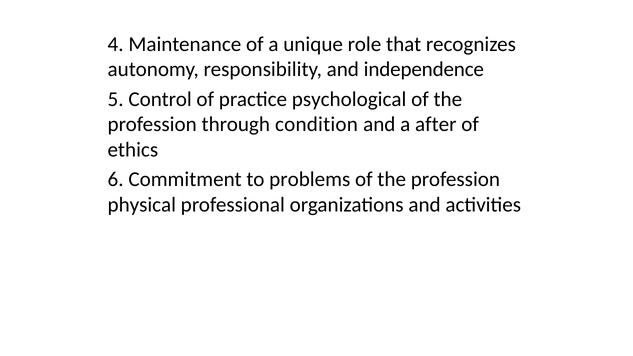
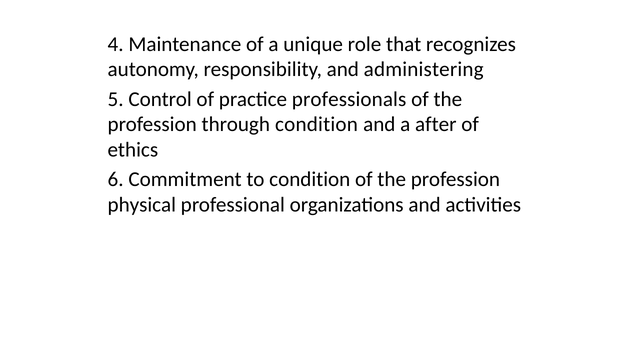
independence: independence -> administering
psychological: psychological -> professionals
to problems: problems -> condition
